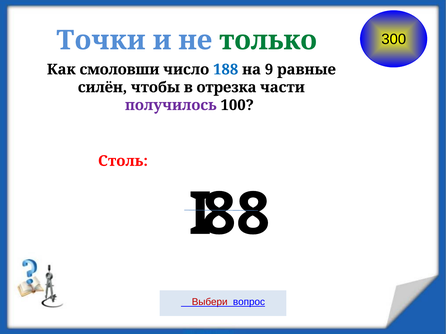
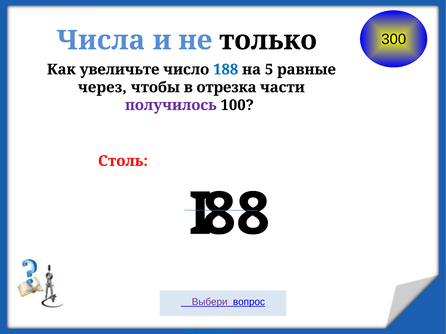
Точки: Точки -> Числа
только colour: green -> black
смоловши: смоловши -> увеличьте
9: 9 -> 5
силён: силён -> через
Выбери colour: red -> purple
